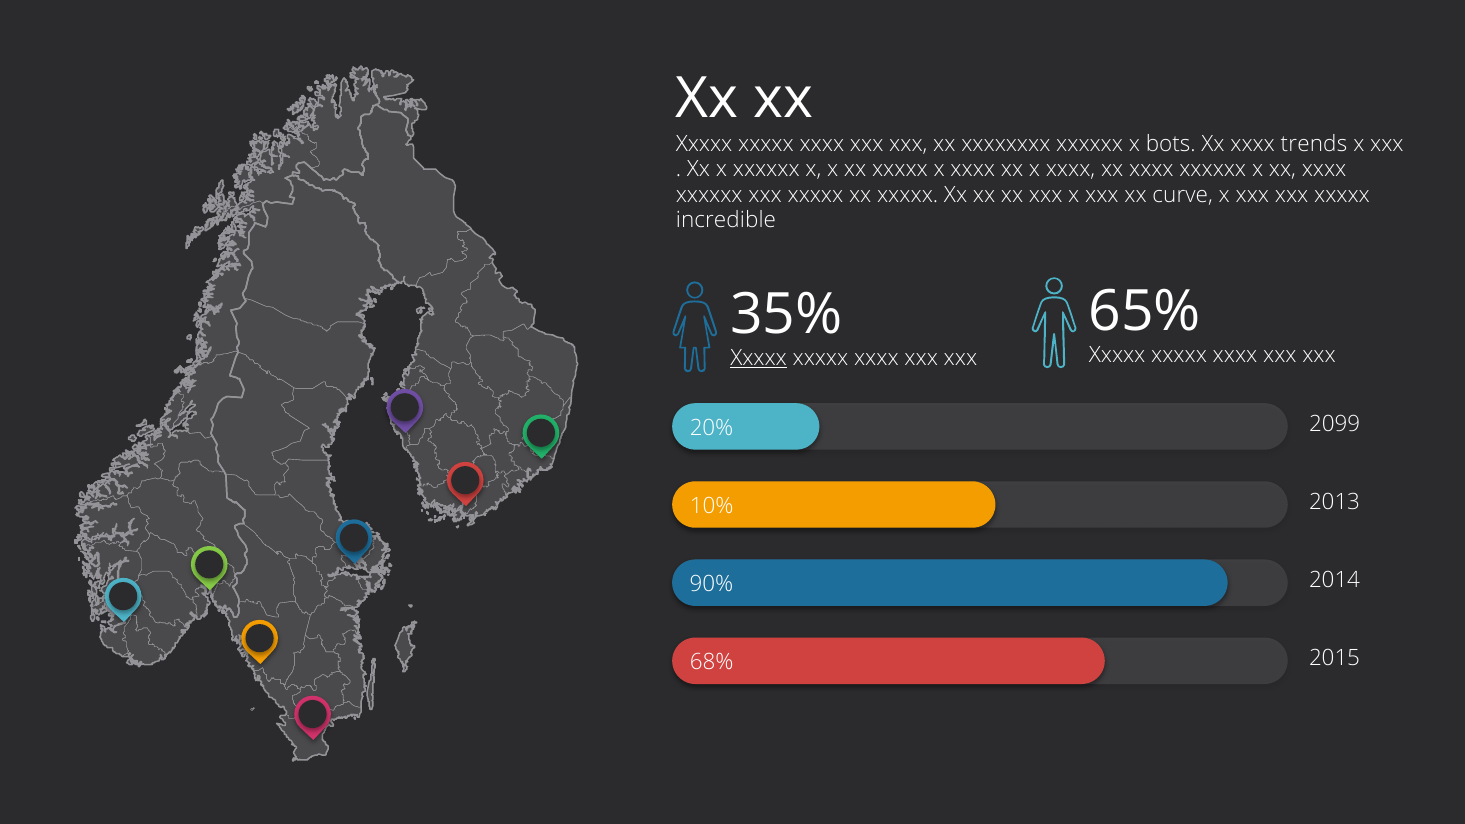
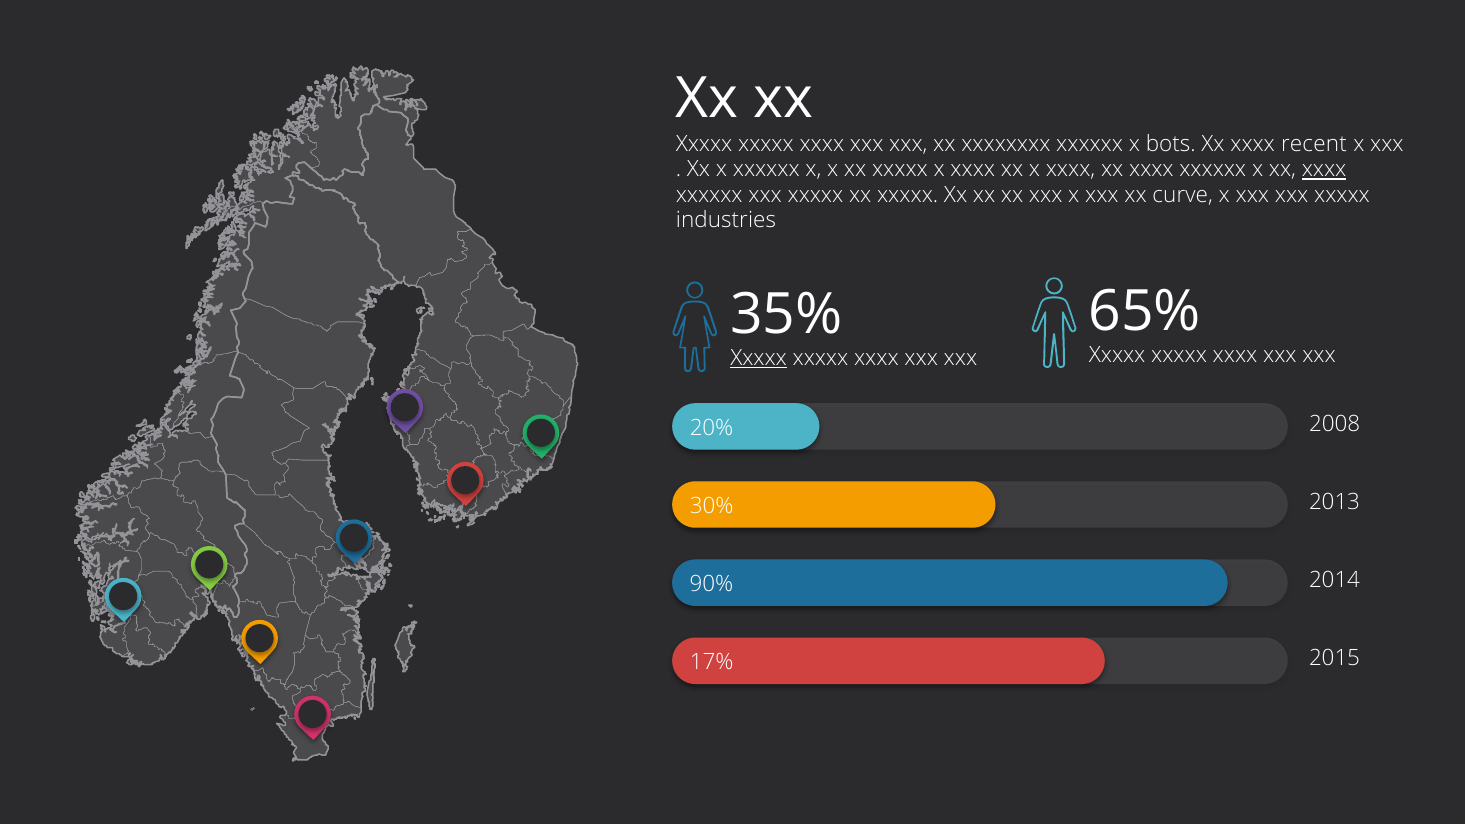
trends: trends -> recent
xxxx at (1324, 169) underline: none -> present
incredible: incredible -> industries
2099: 2099 -> 2008
10%: 10% -> 30%
68%: 68% -> 17%
